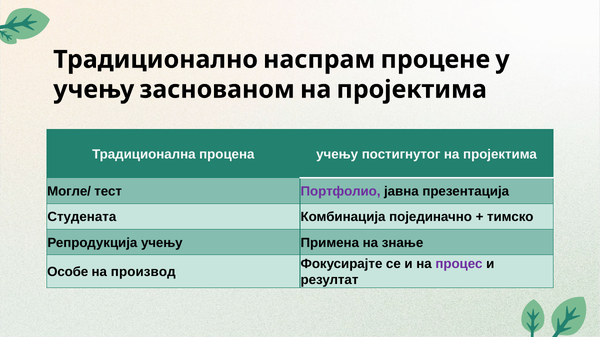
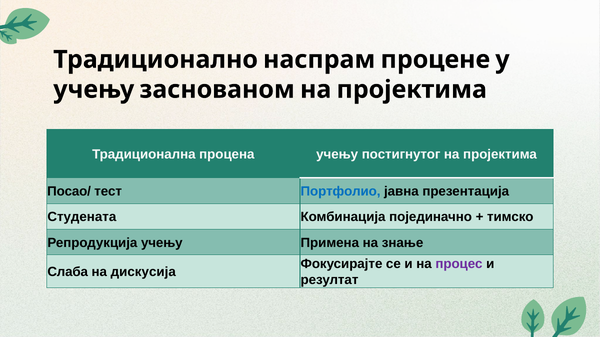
Могле/: Могле/ -> Посао/
Портфолио colour: purple -> blue
Особе: Особе -> Слаба
производ: производ -> дискусија
